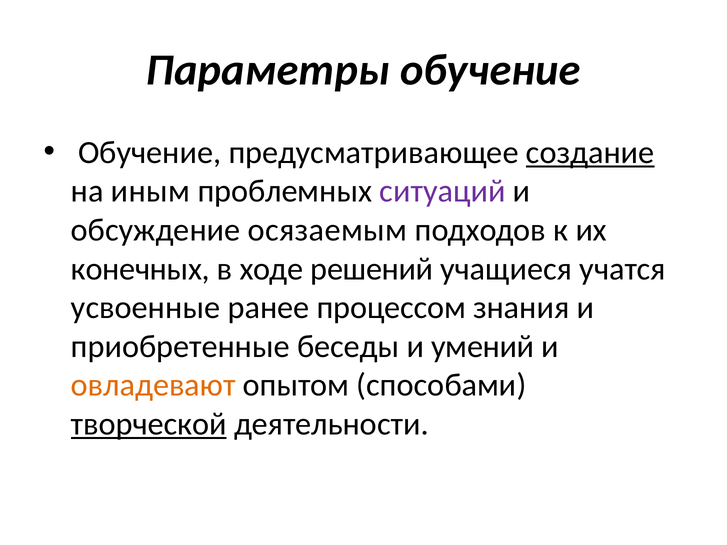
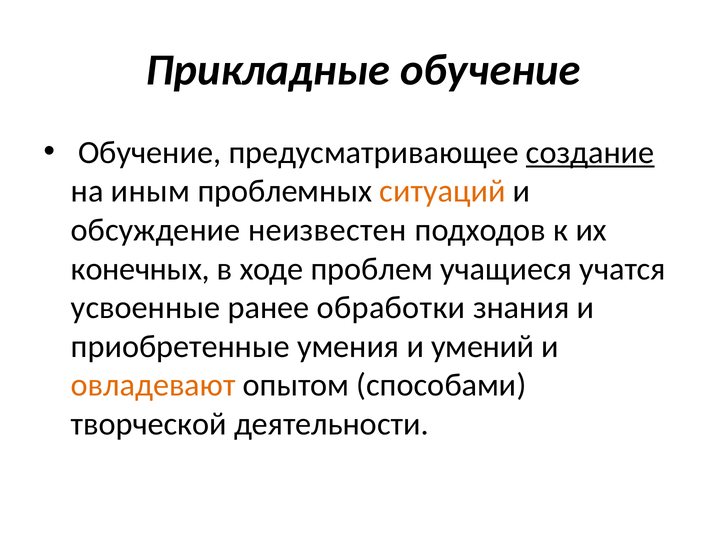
Параметры: Параметры -> Прикладные
ситуаций colour: purple -> orange
осязаемым: осязаемым -> неизвестен
решений: решений -> проблем
процессом: процессом -> обработки
беседы: беседы -> умения
творческой underline: present -> none
